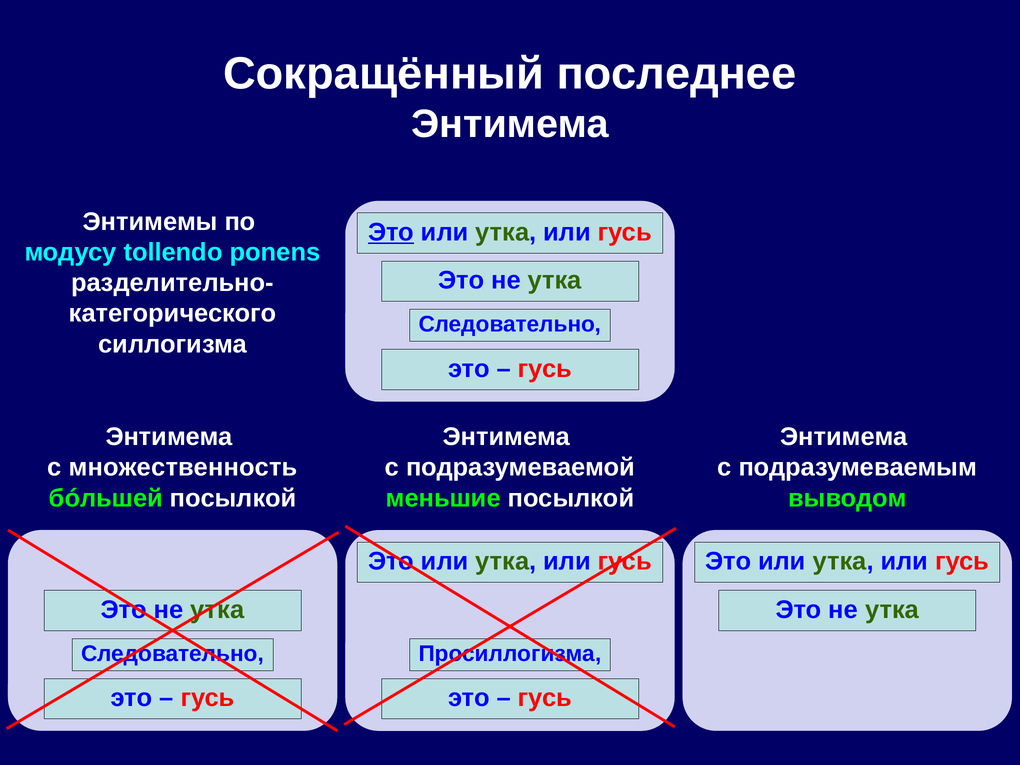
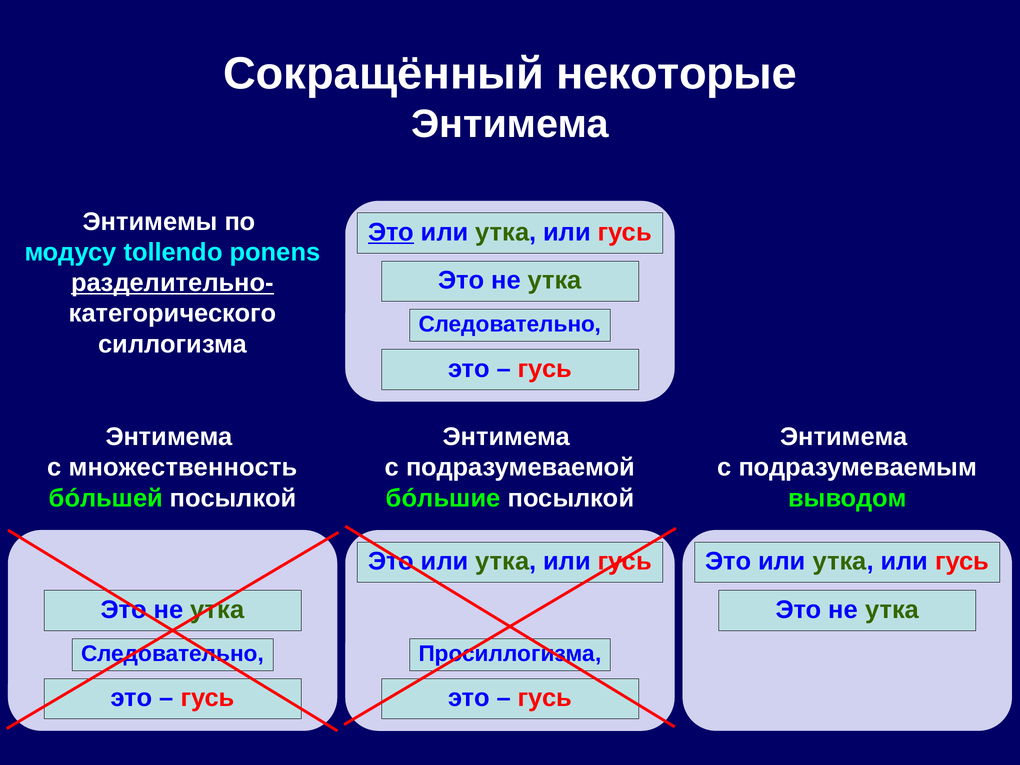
последнее: последнее -> некоторые
разделительно- underline: none -> present
меньшие: меньшие -> бóльшие
